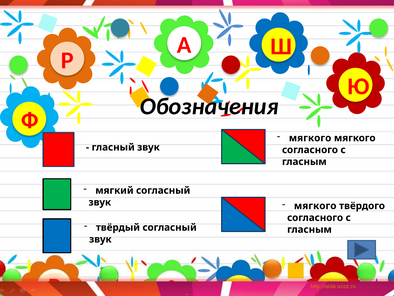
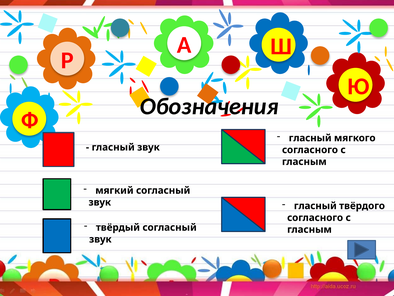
мягкого at (310, 138): мягкого -> гласный
мягкого at (315, 206): мягкого -> гласный
